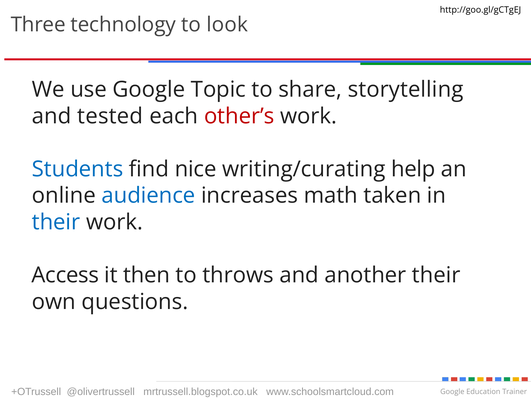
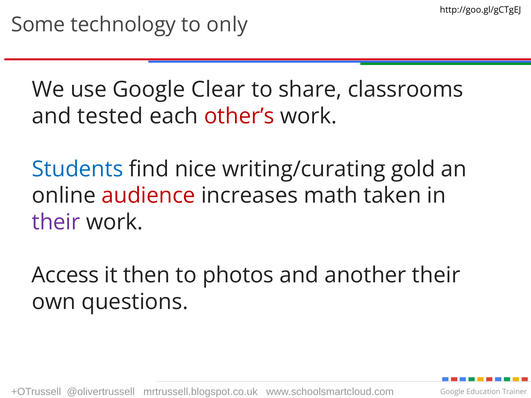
Three: Three -> Some
look: look -> only
Topic: Topic -> Clear
storytelling: storytelling -> classrooms
help: help -> gold
audience colour: blue -> red
their at (56, 222) colour: blue -> purple
throws: throws -> photos
